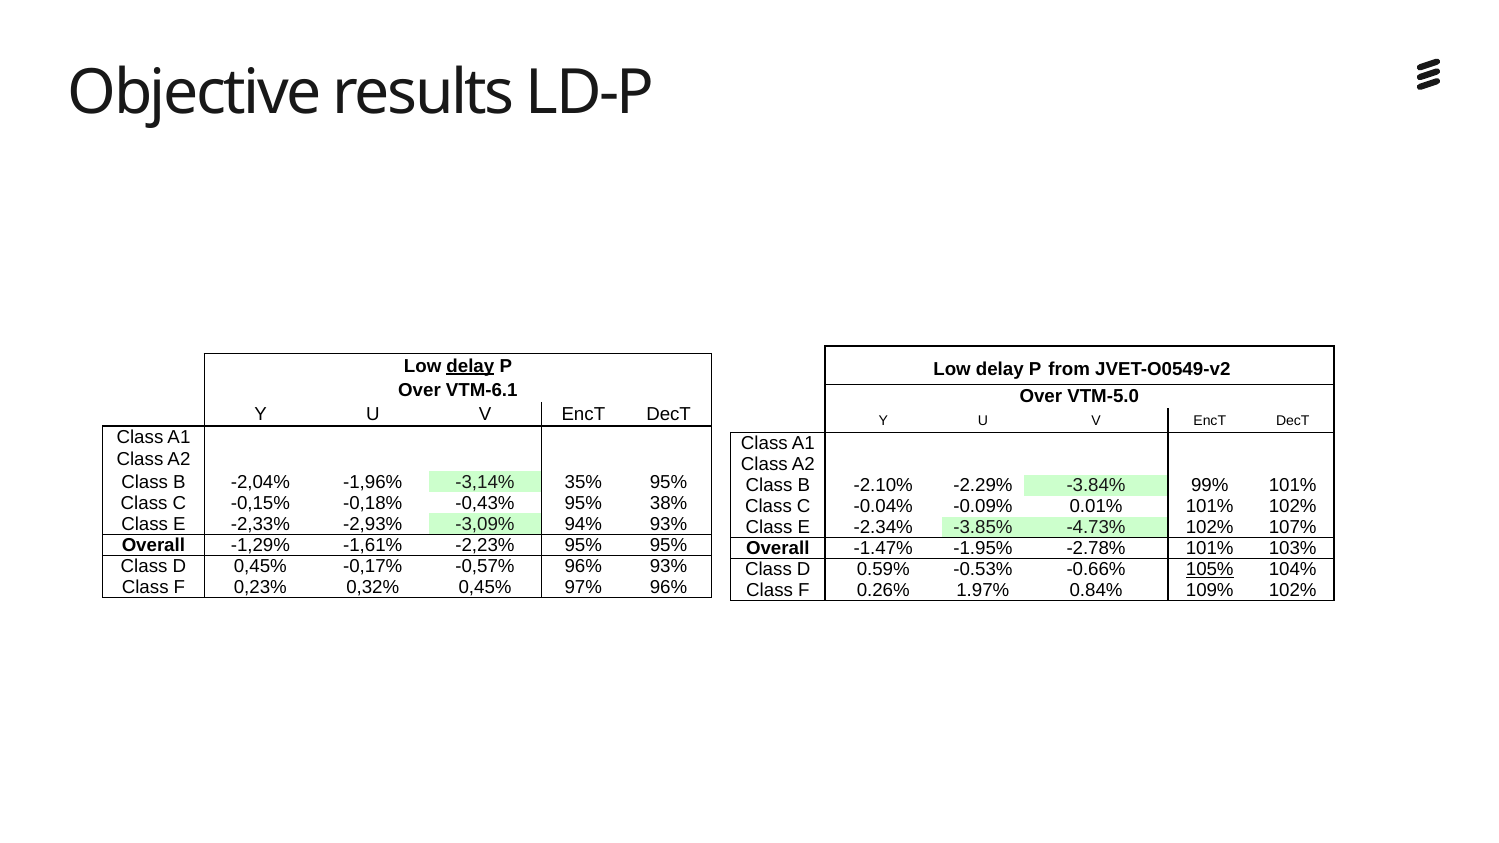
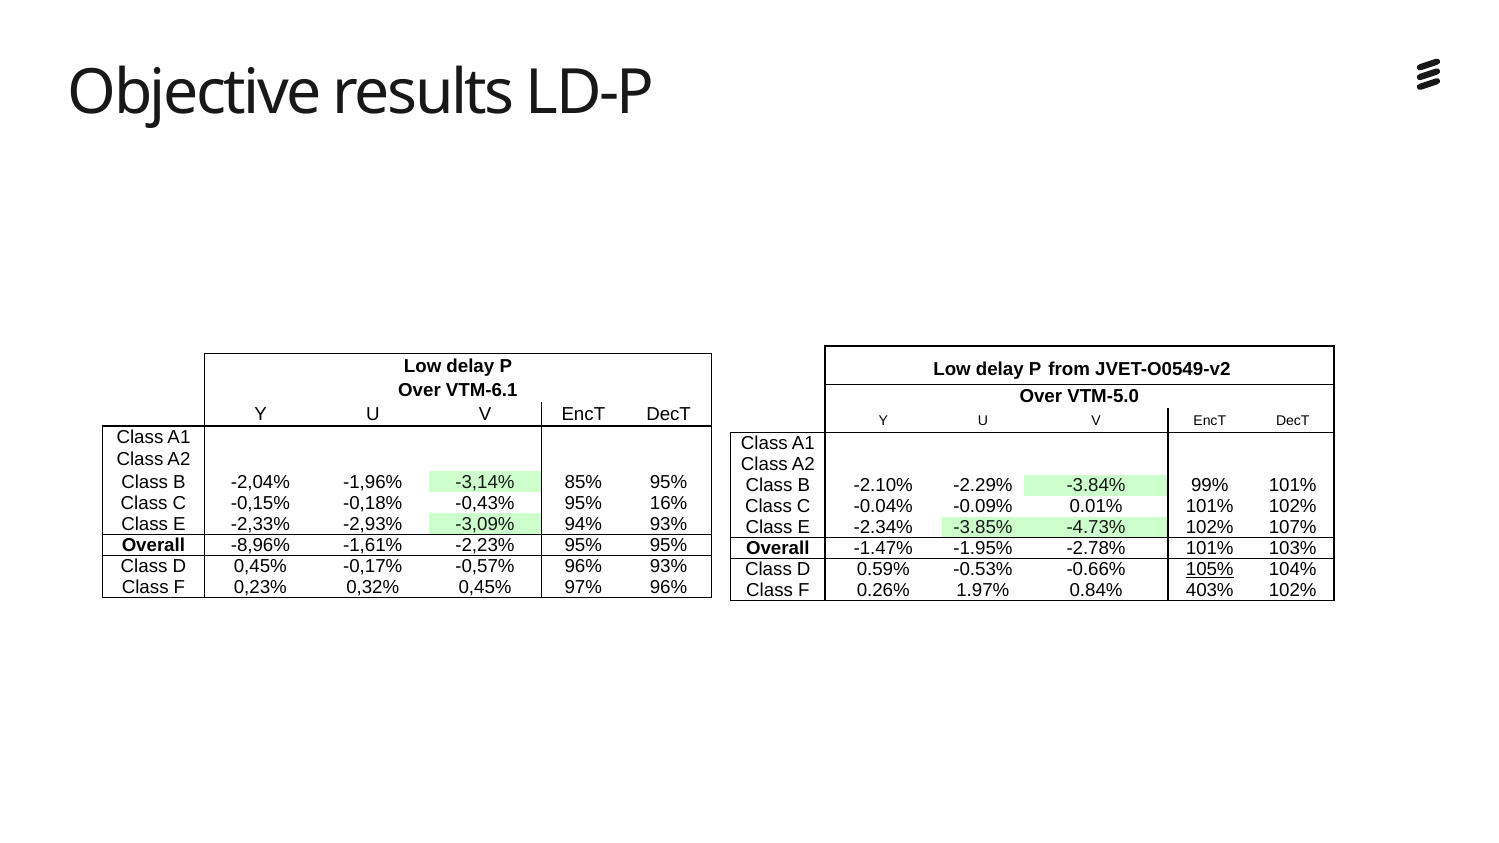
delay at (470, 366) underline: present -> none
35%: 35% -> 85%
38%: 38% -> 16%
-1,29%: -1,29% -> -8,96%
109%: 109% -> 403%
